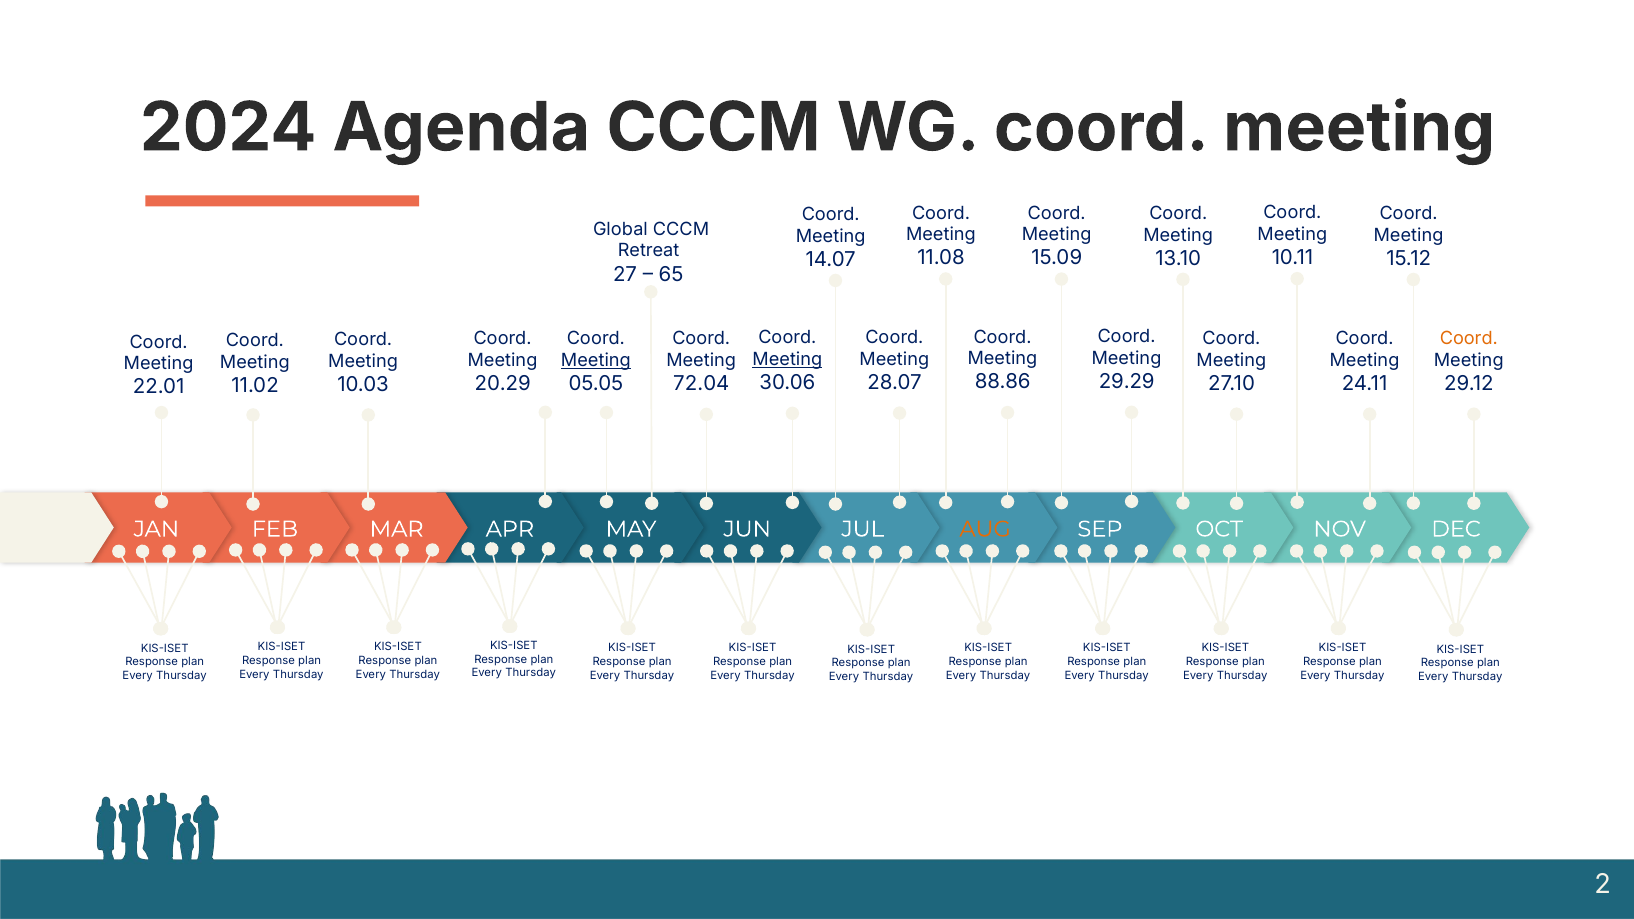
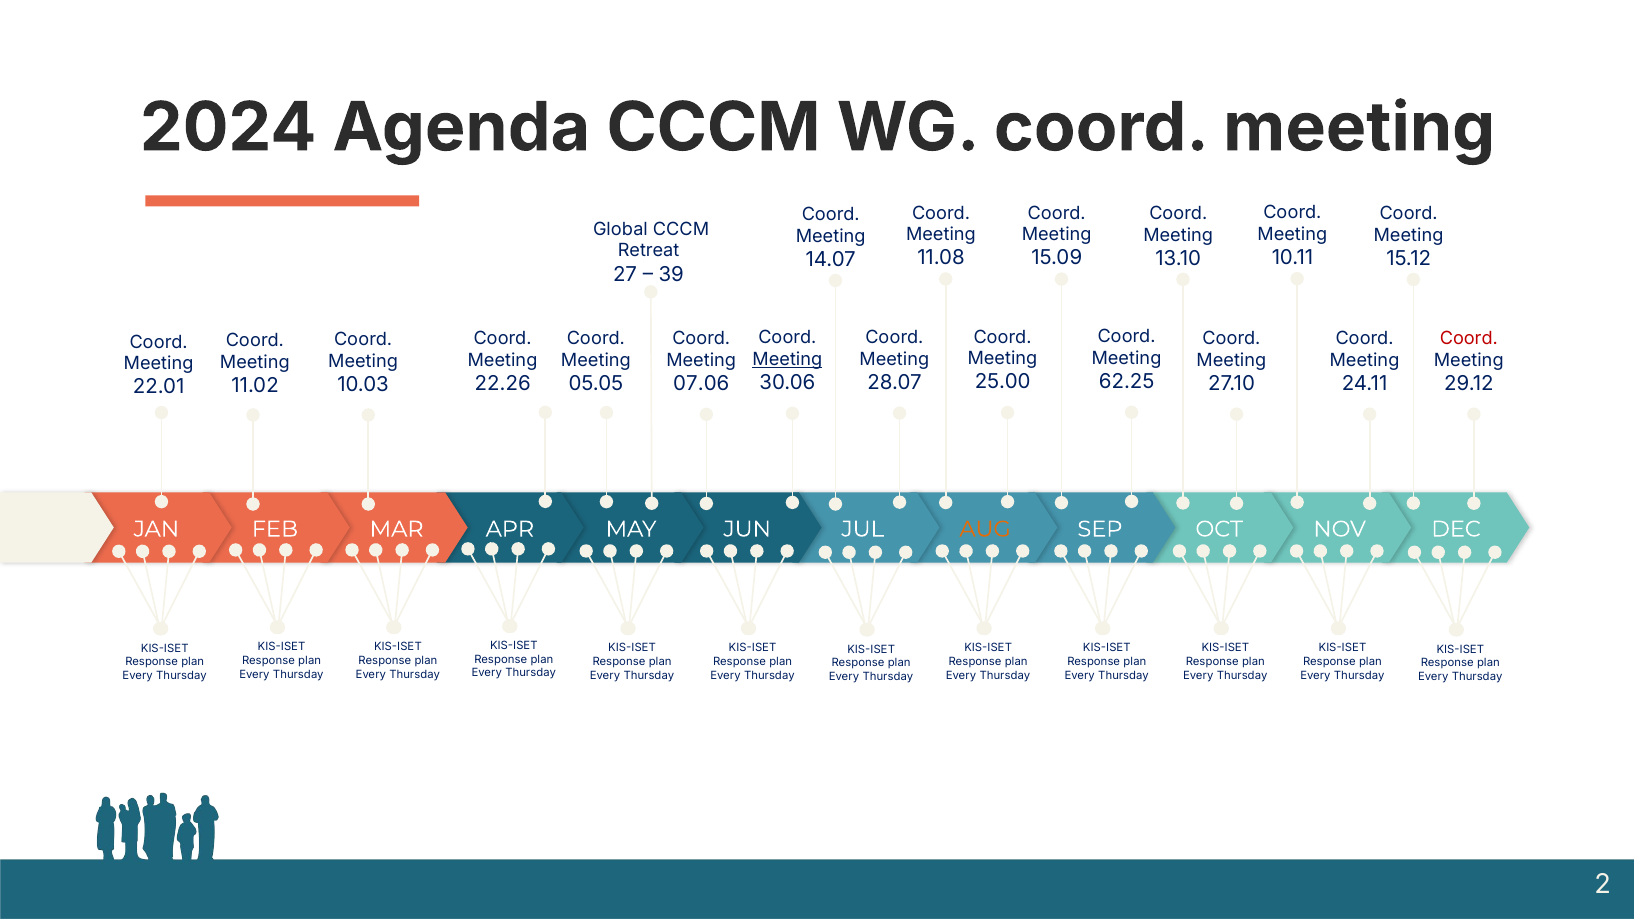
65: 65 -> 39
Coord at (1469, 339) colour: orange -> red
Meeting at (596, 361) underline: present -> none
29.29: 29.29 -> 62.25
88.86: 88.86 -> 25.00
20.29: 20.29 -> 22.26
72.04: 72.04 -> 07.06
